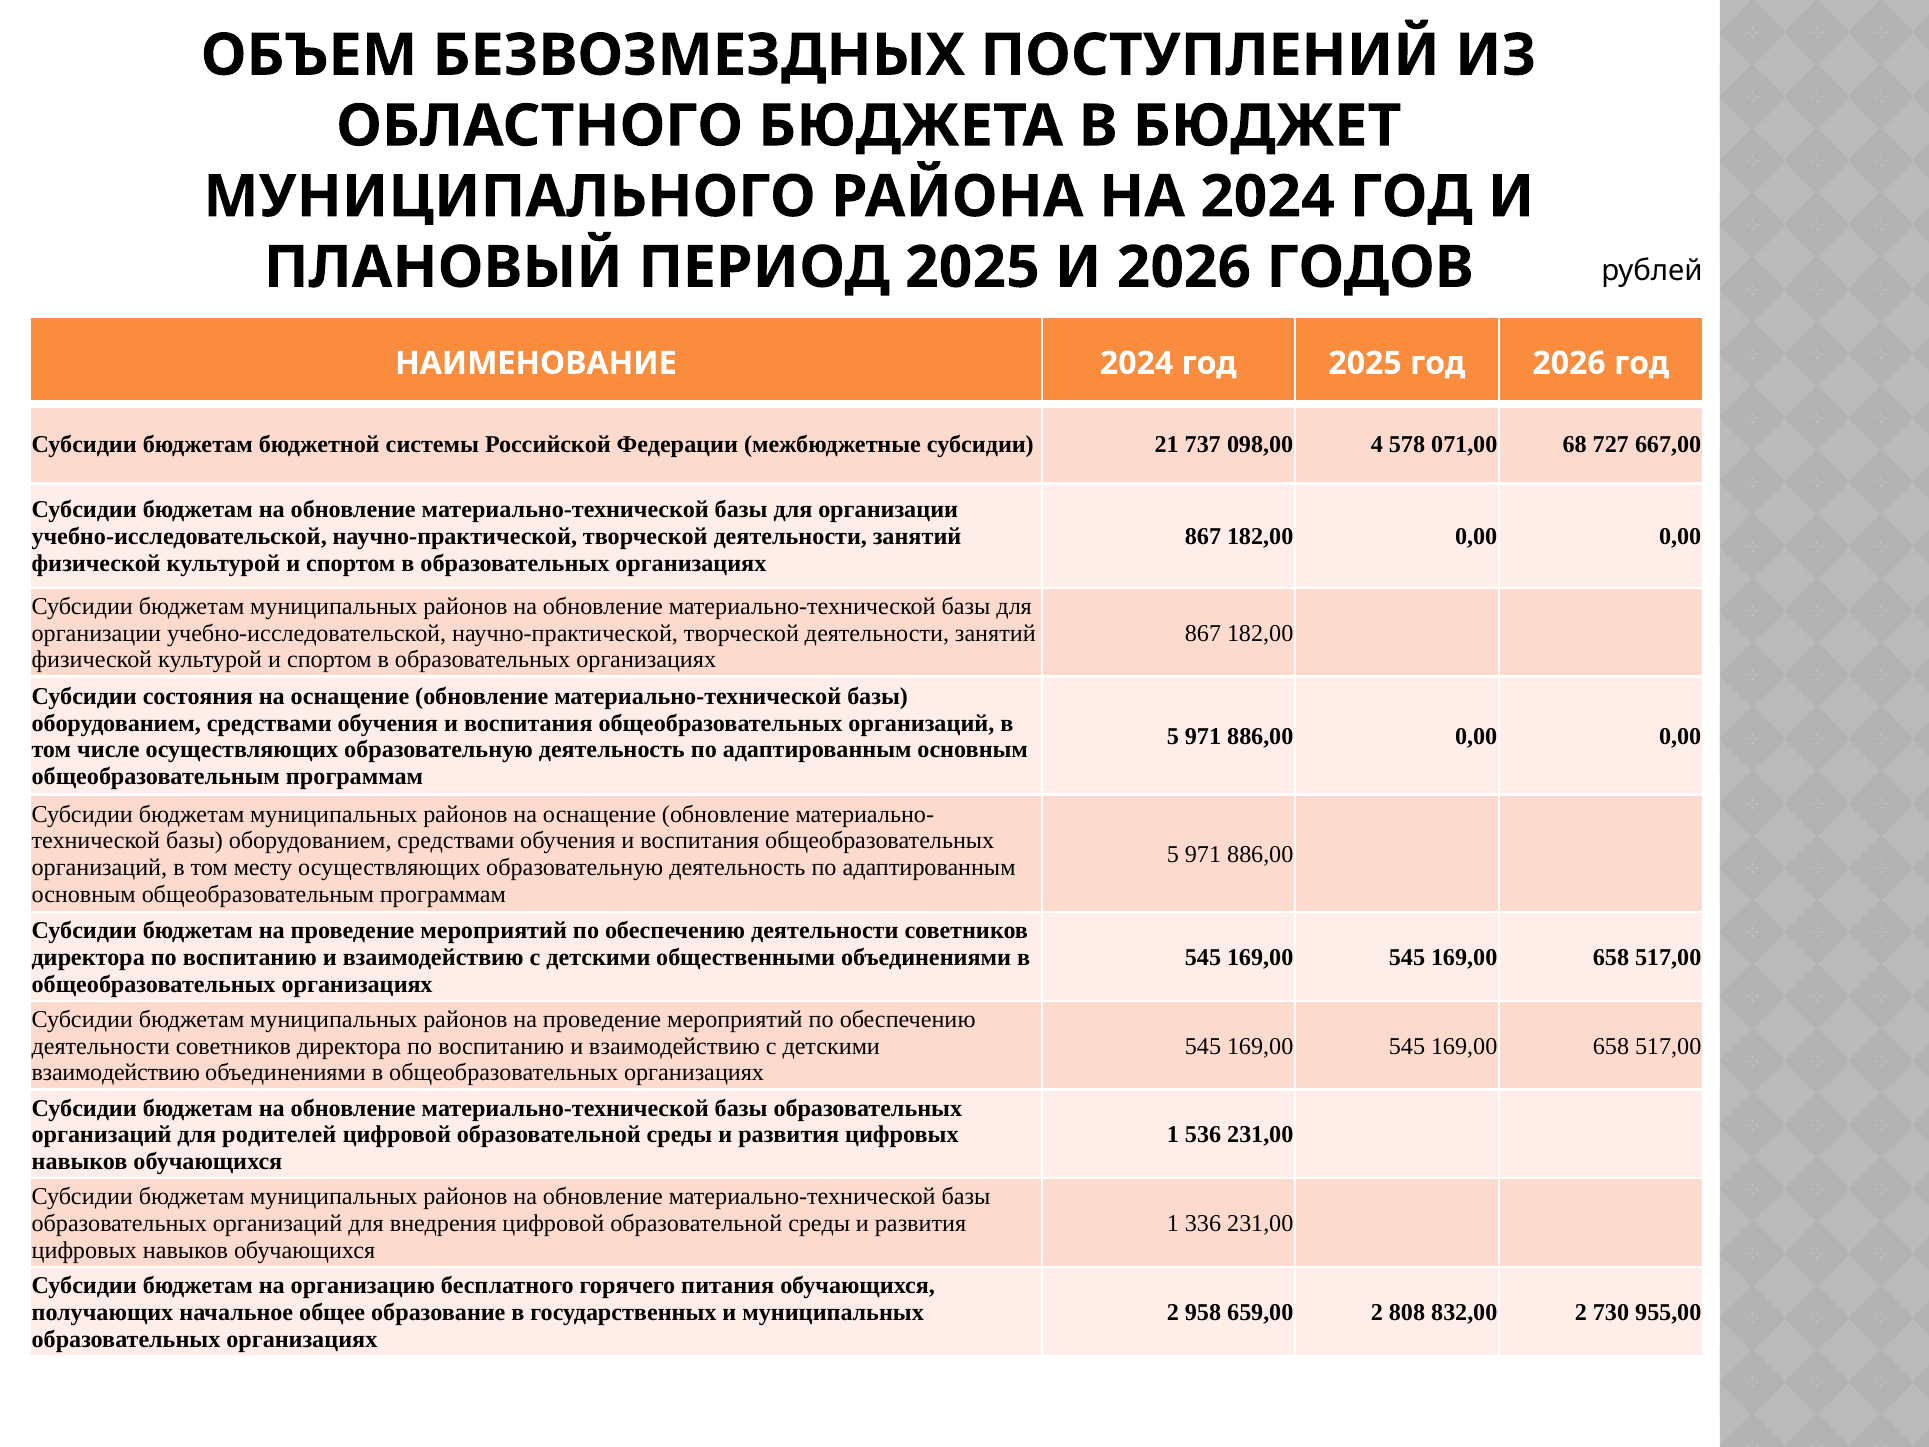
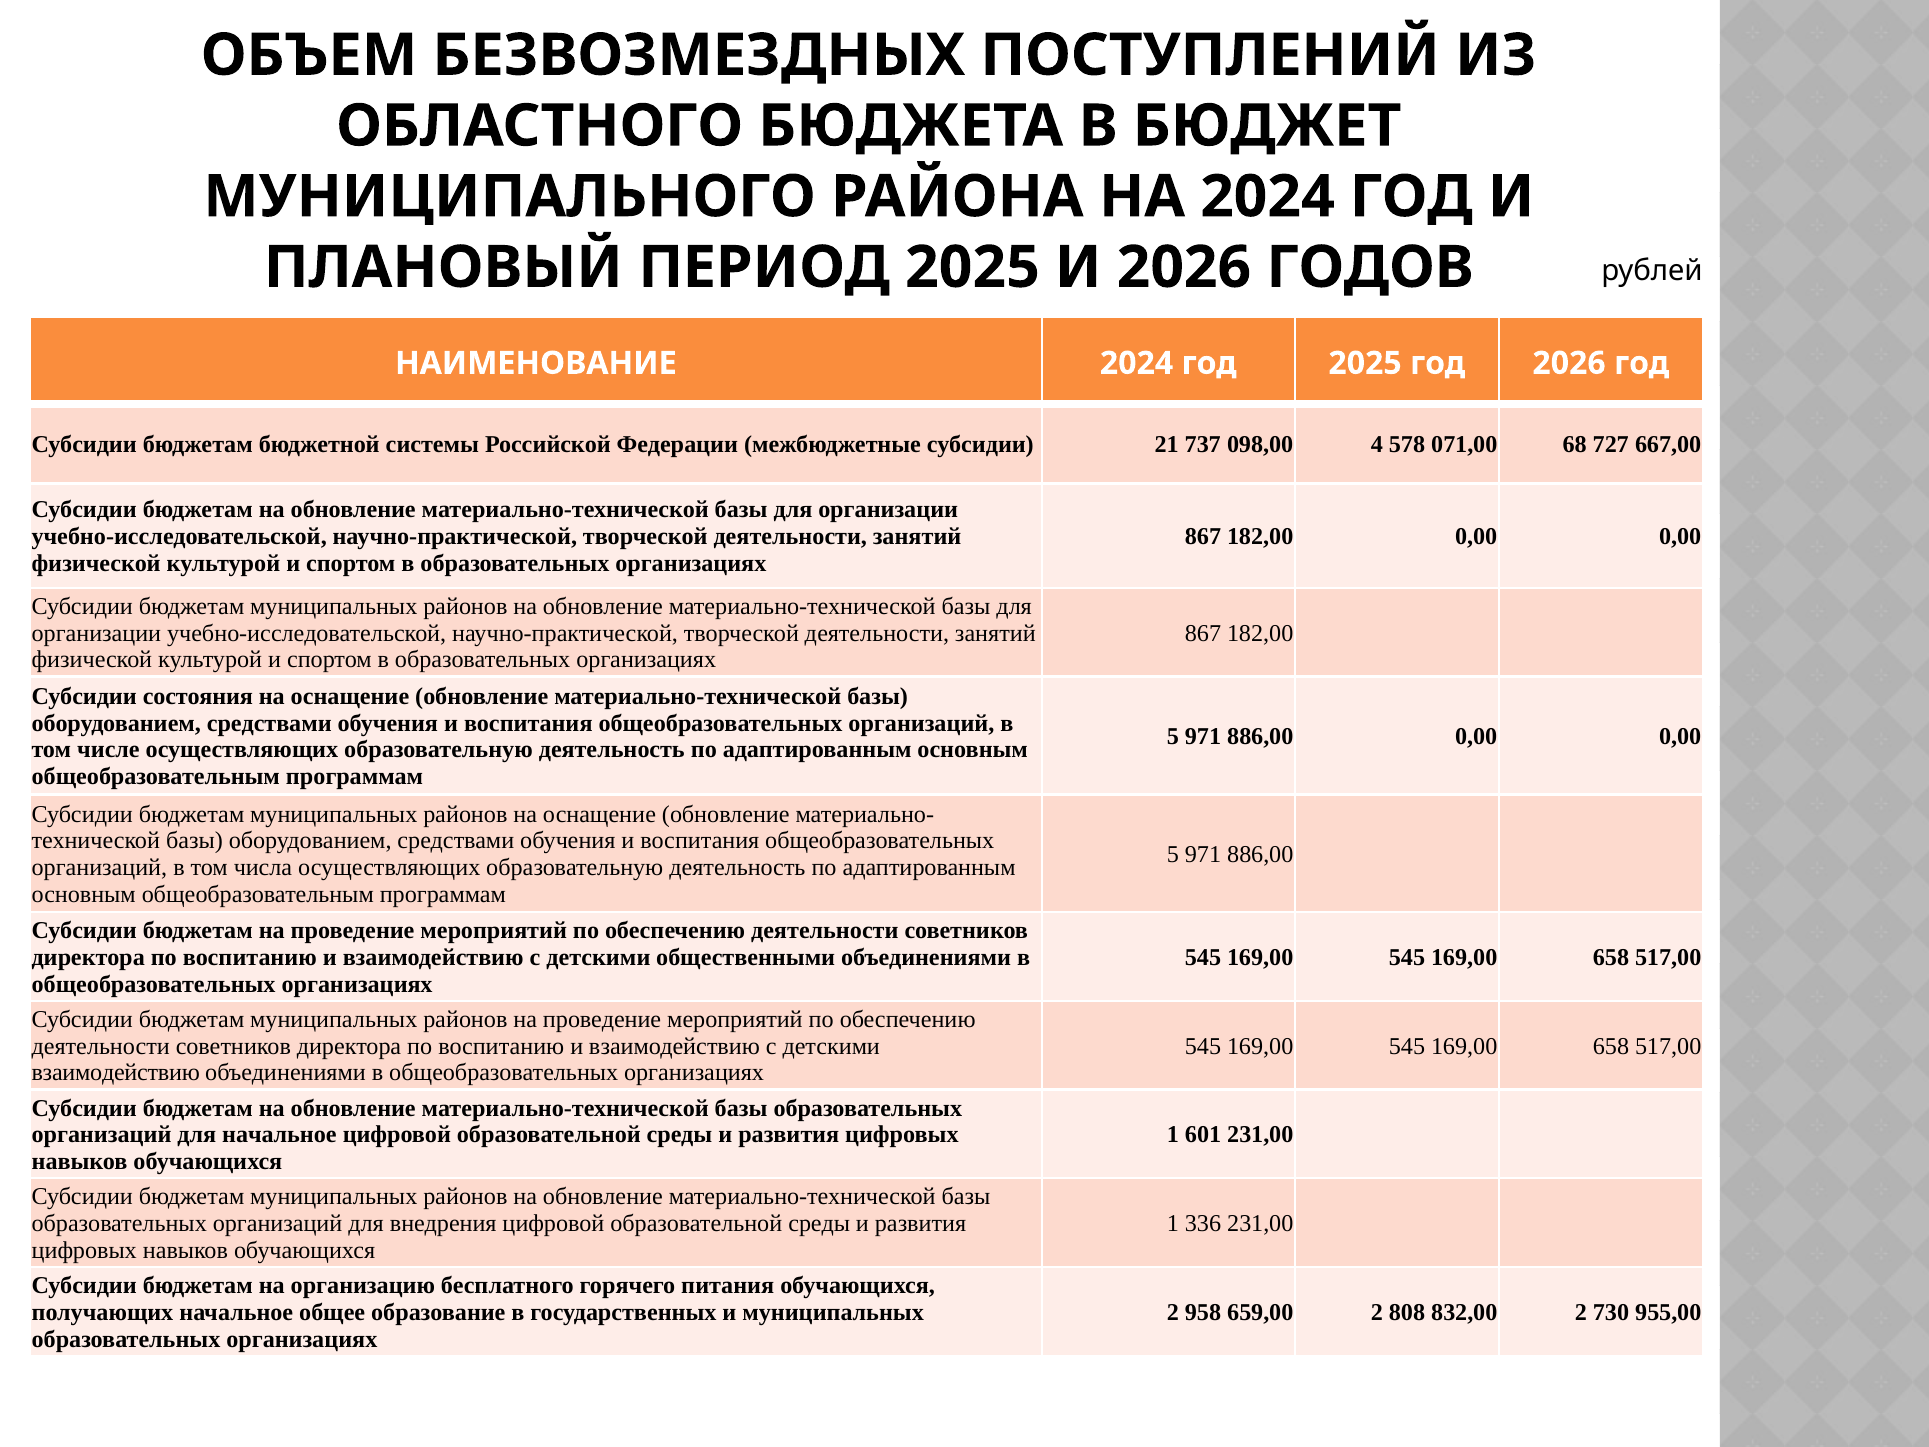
месту: месту -> числа
для родителей: родителей -> начальное
536: 536 -> 601
